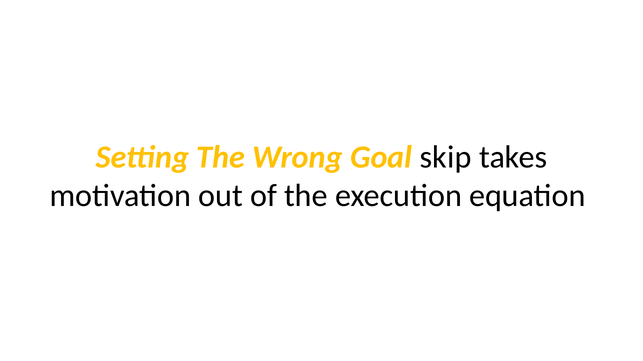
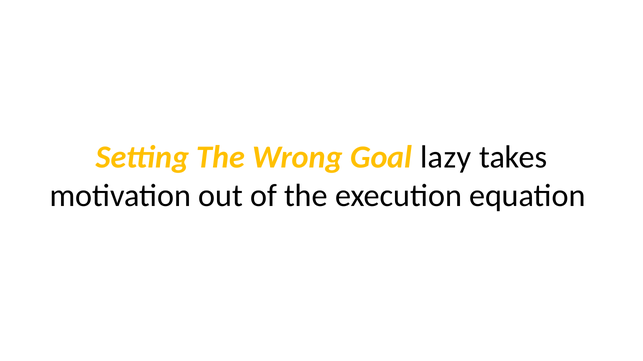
skip: skip -> lazy
